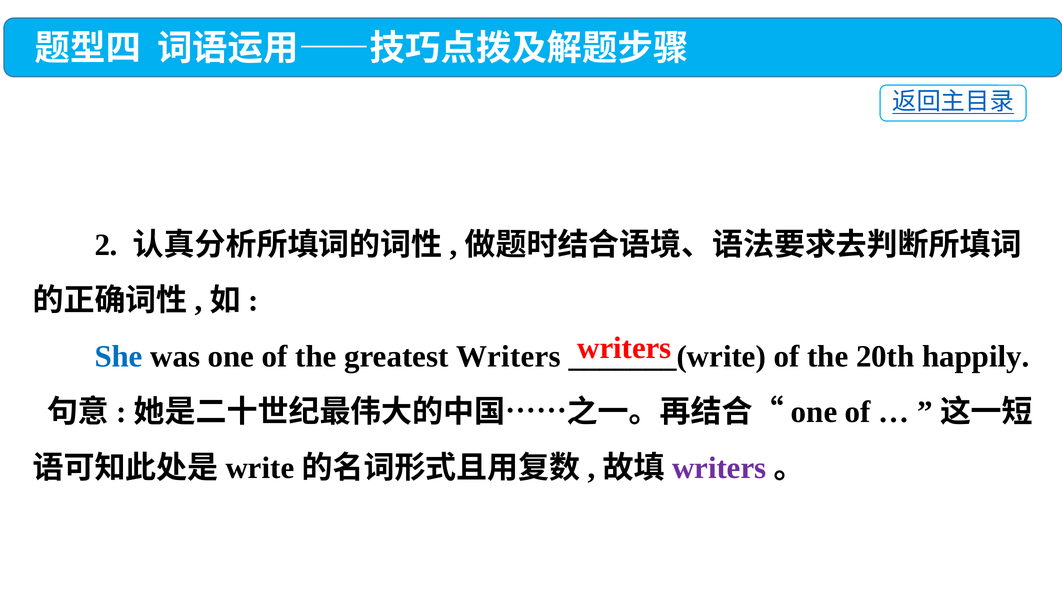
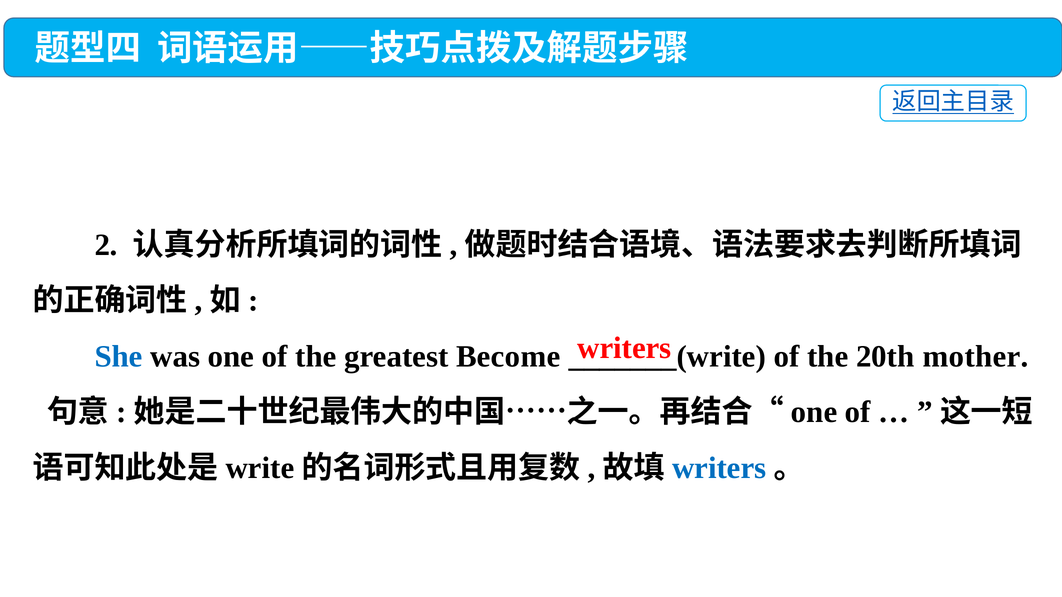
greatest Writers: Writers -> Become
happily: happily -> mother
writers at (719, 468) colour: purple -> blue
